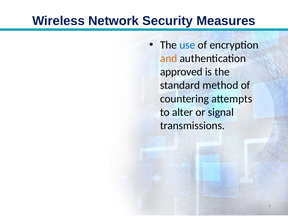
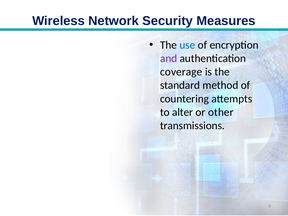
and colour: orange -> purple
approved: approved -> coverage
signal: signal -> other
